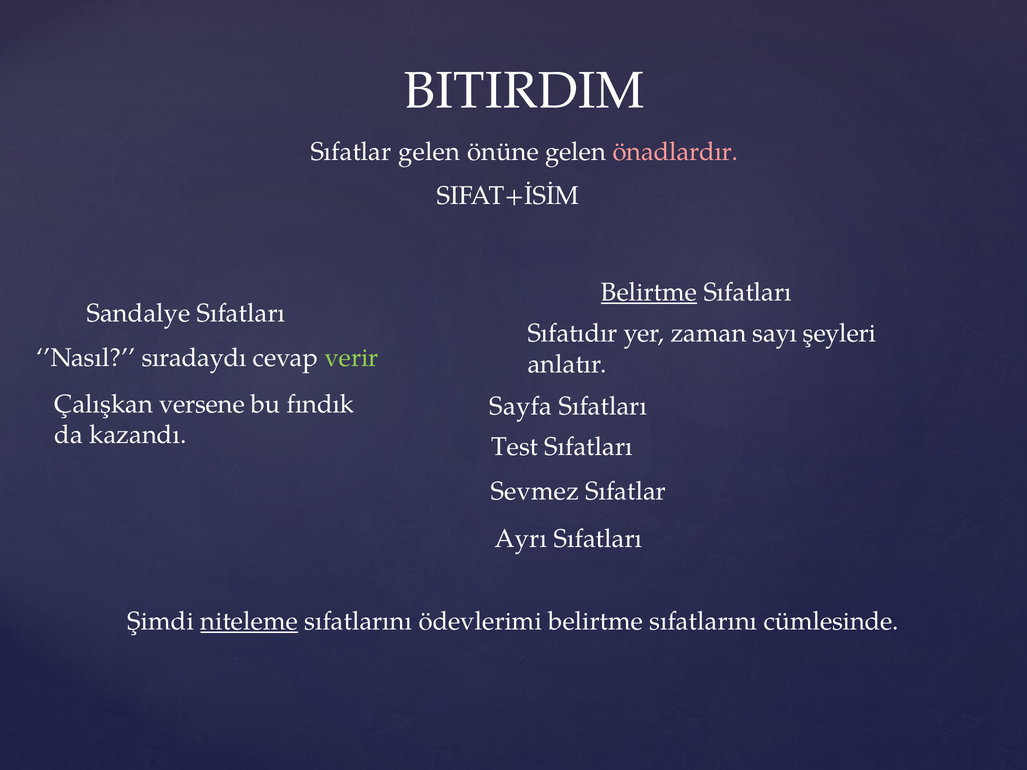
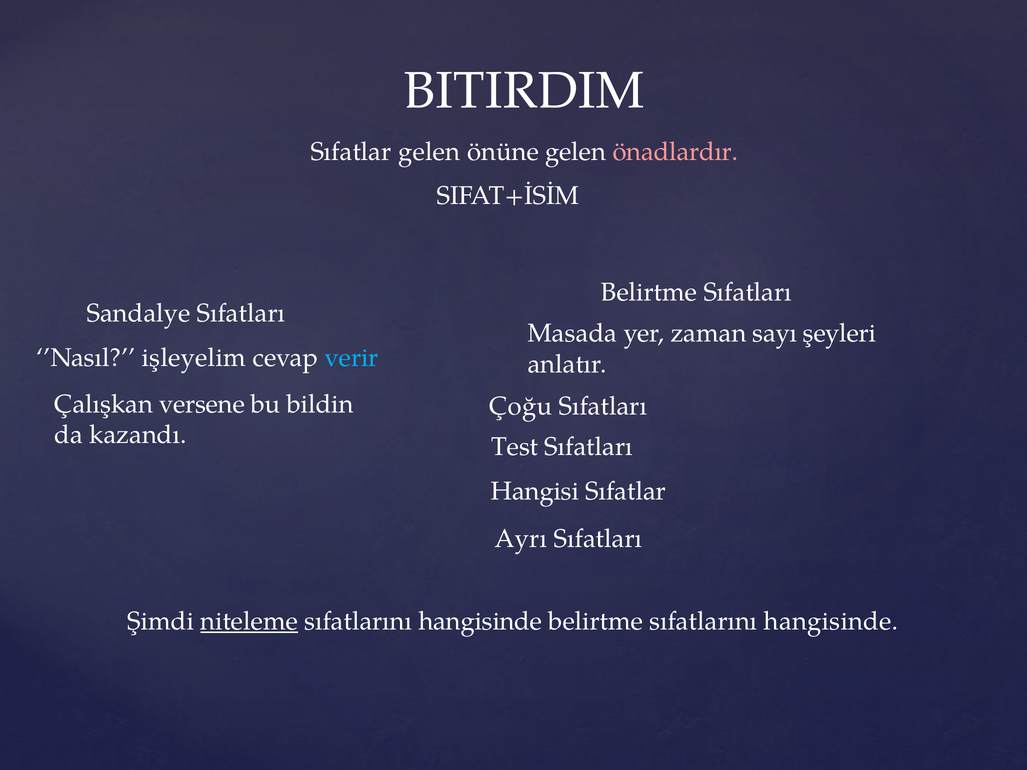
Belirtme at (649, 292) underline: present -> none
Sıfatıdır: Sıfatıdır -> Masada
sıradaydı: sıradaydı -> işleyelim
verir colour: light green -> light blue
fındık: fındık -> bildin
Sayfa: Sayfa -> Çoğu
Sevmez: Sevmez -> Hangisi
ödevlerimi at (480, 621): ödevlerimi -> hangisinde
belirtme sıfatlarını cümlesinde: cümlesinde -> hangisinde
